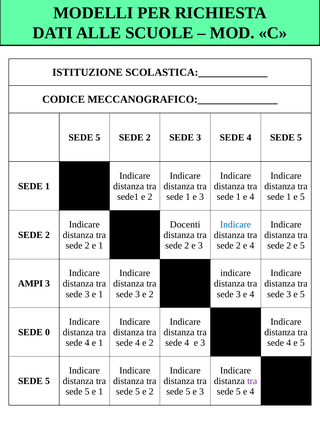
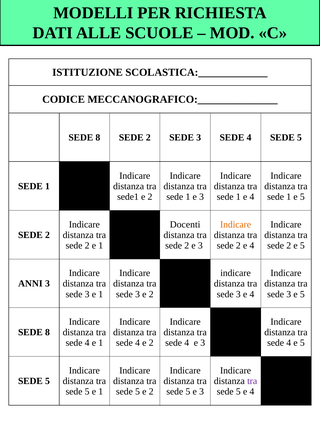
5 at (98, 137): 5 -> 8
Indicare at (236, 224) colour: blue -> orange
AMPI: AMPI -> ANNI
0 at (47, 332): 0 -> 8
